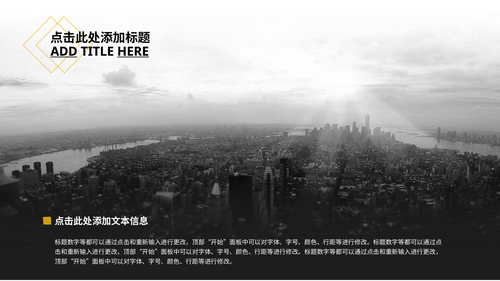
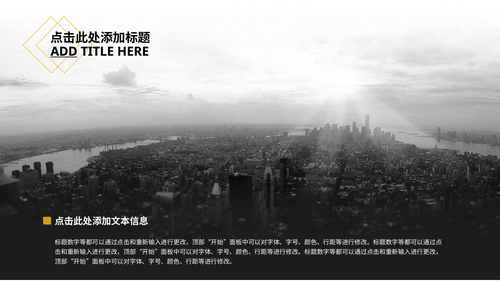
HERE underline: present -> none
